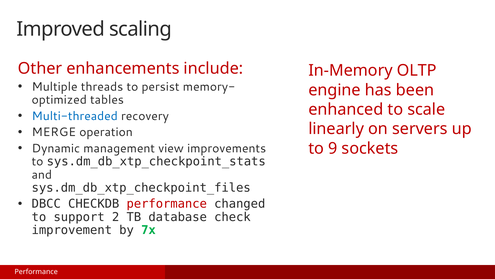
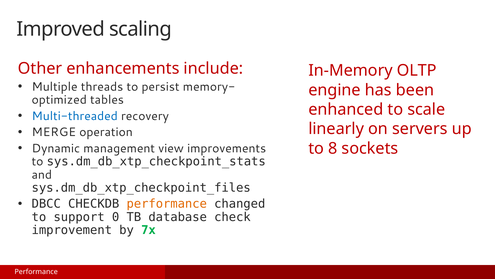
9: 9 -> 8
performance at (167, 204) colour: red -> orange
2: 2 -> 0
